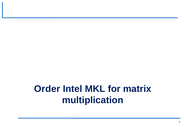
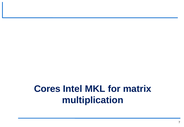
Order: Order -> Cores
